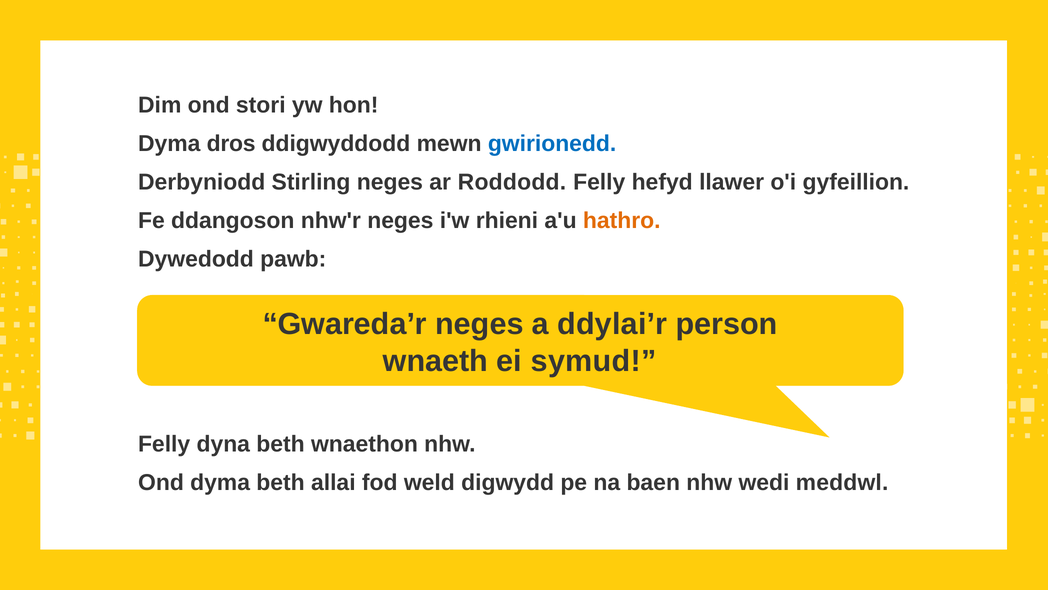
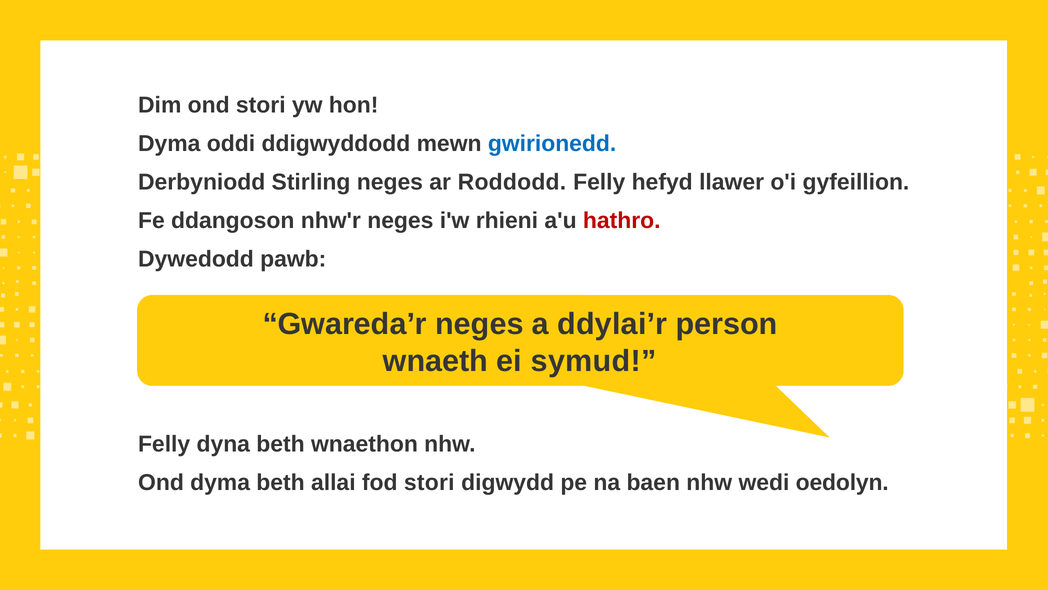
dros: dros -> oddi
hathro colour: orange -> red
fod weld: weld -> stori
meddwl: meddwl -> oedolyn
